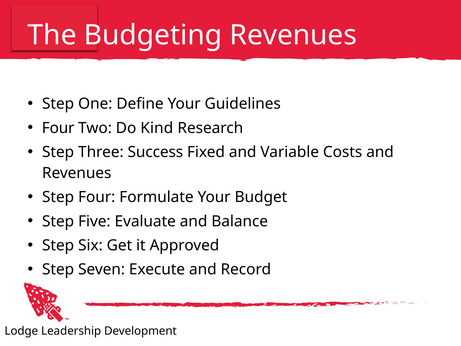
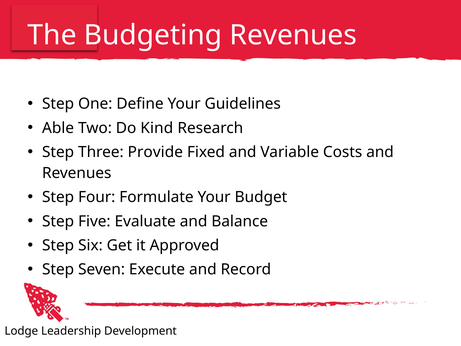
Four at (58, 128): Four -> Able
Success: Success -> Provide
